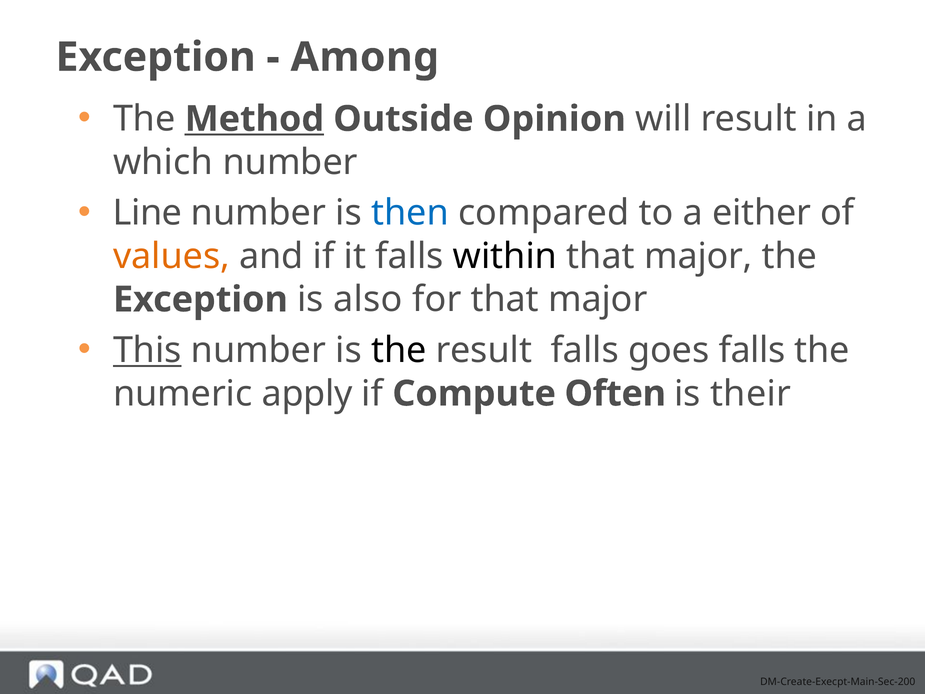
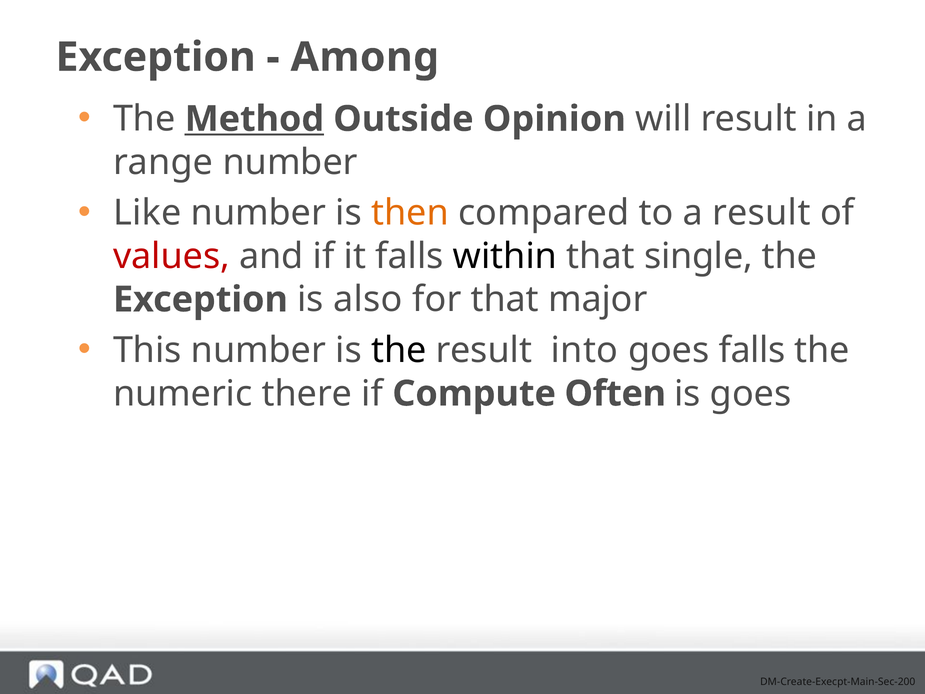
which: which -> range
Line: Line -> Like
then colour: blue -> orange
a either: either -> result
values colour: orange -> red
major at (698, 256): major -> single
This underline: present -> none
result falls: falls -> into
apply: apply -> there
is their: their -> goes
